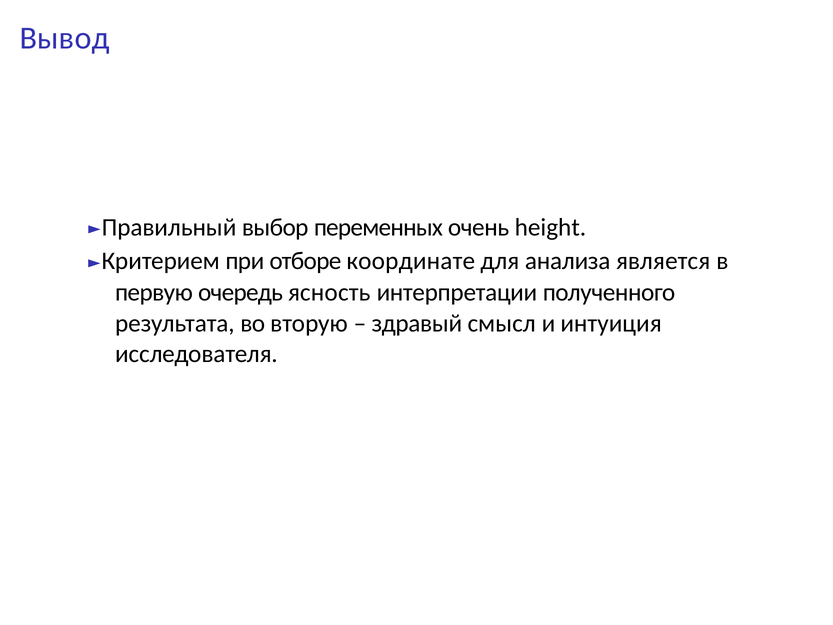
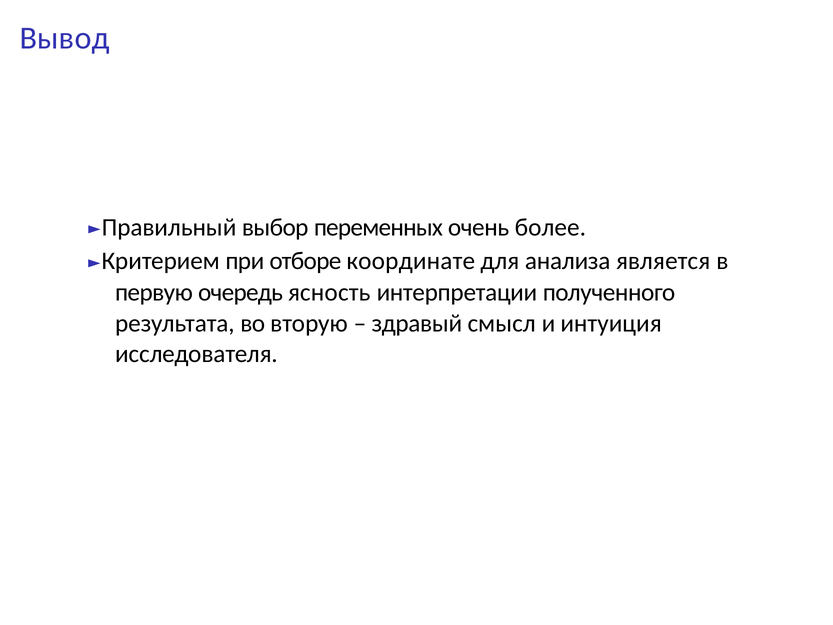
height: height -> более
